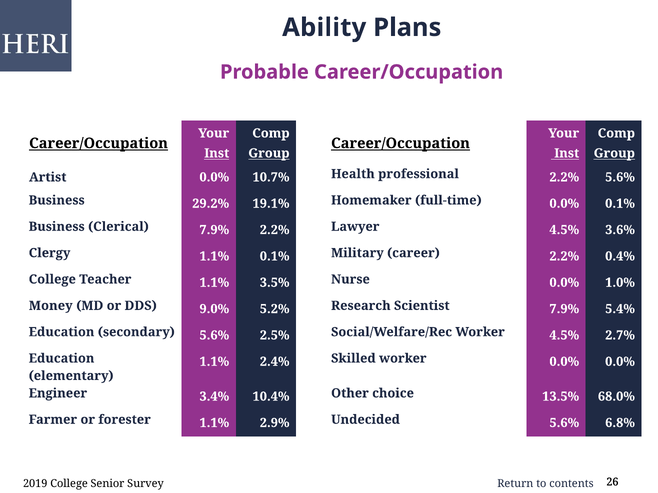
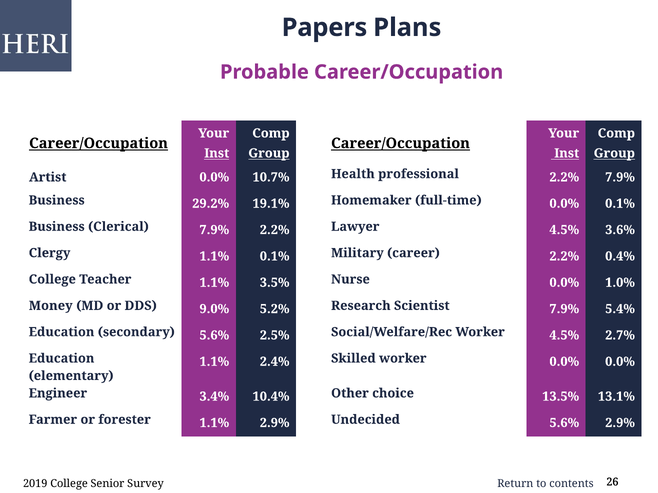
Ability: Ability -> Papers
2.2% 5.6%: 5.6% -> 7.9%
68.0%: 68.0% -> 13.1%
5.6% 6.8%: 6.8% -> 2.9%
